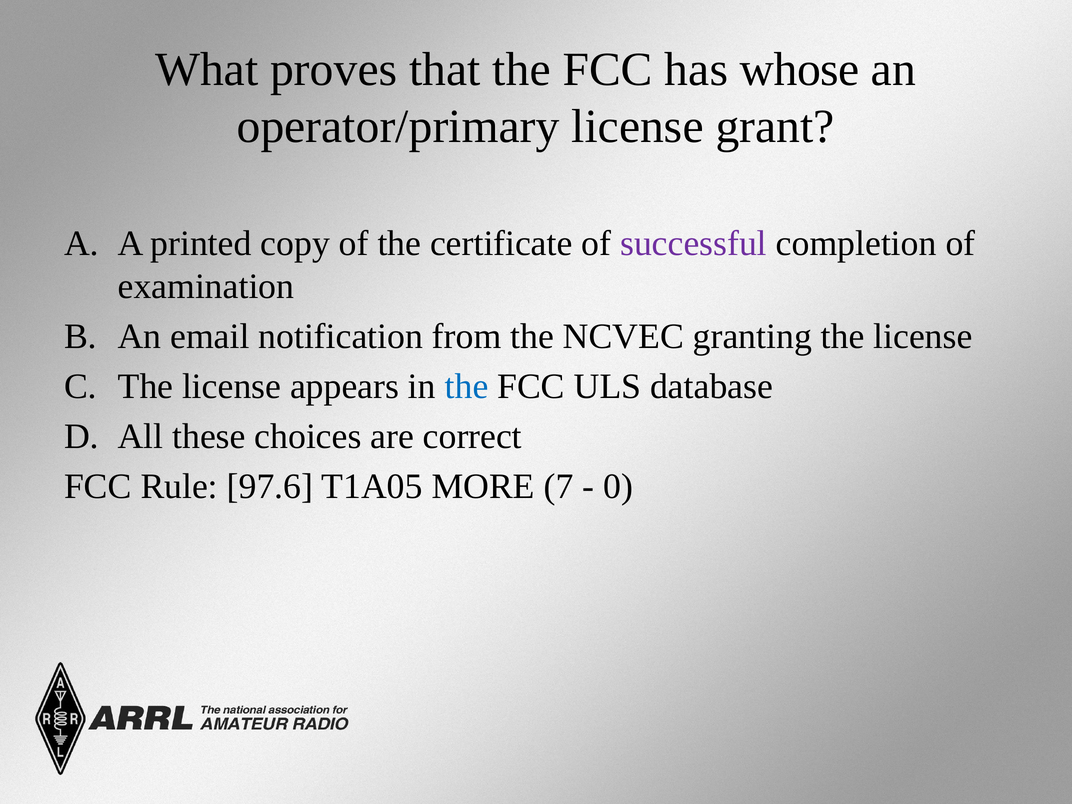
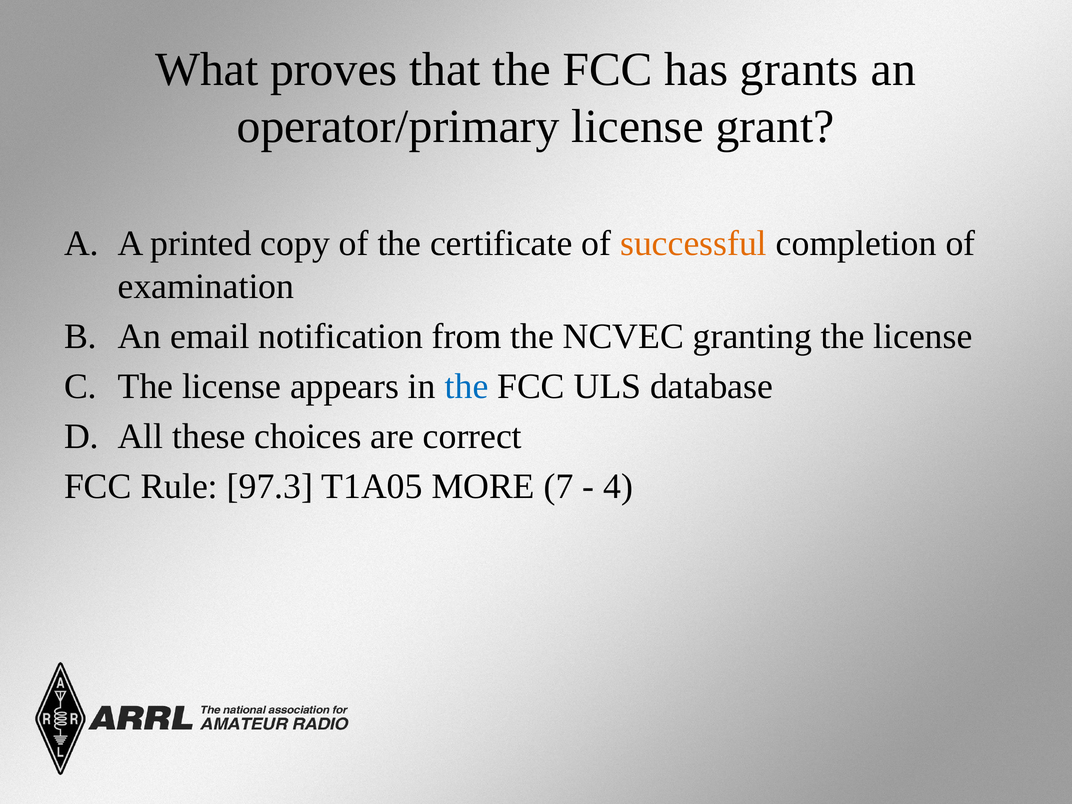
whose: whose -> grants
successful colour: purple -> orange
97.6: 97.6 -> 97.3
0: 0 -> 4
